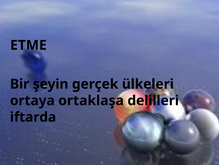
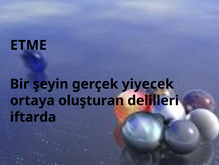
ülkeleri: ülkeleri -> yiyecek
ortaklaşa: ortaklaşa -> oluşturan
